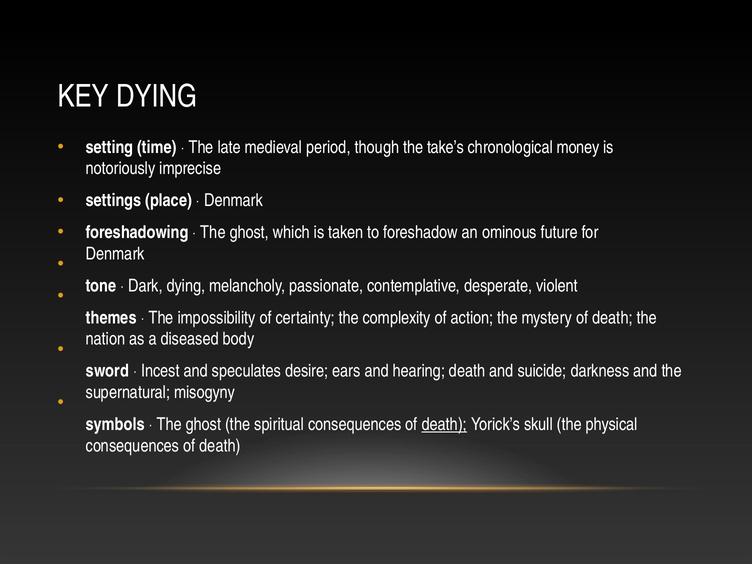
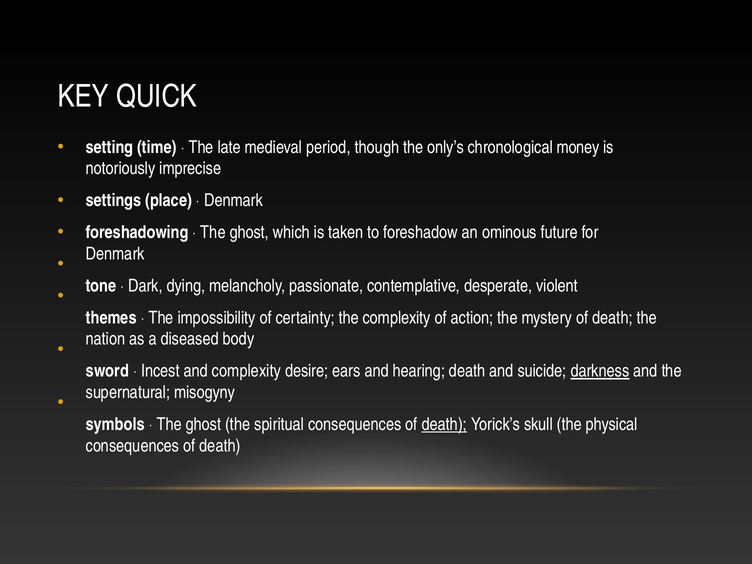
KEY DYING: DYING -> QUICK
take’s: take’s -> only’s
and speculates: speculates -> complexity
darkness underline: none -> present
